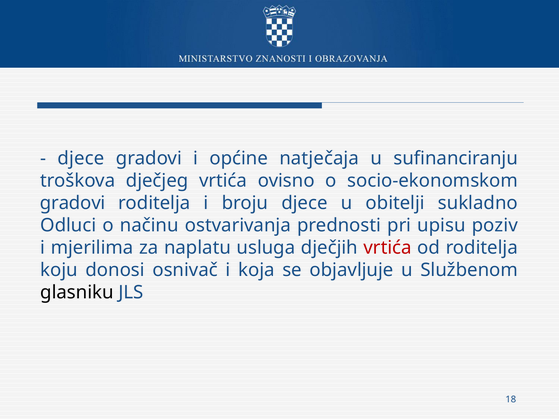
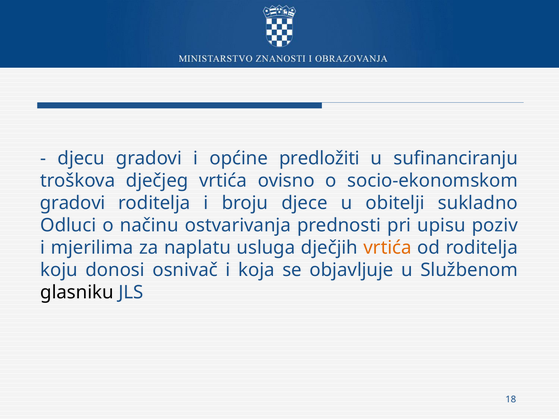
djece at (81, 159): djece -> djecu
natječaja: natječaja -> predložiti
vrtića at (388, 248) colour: red -> orange
